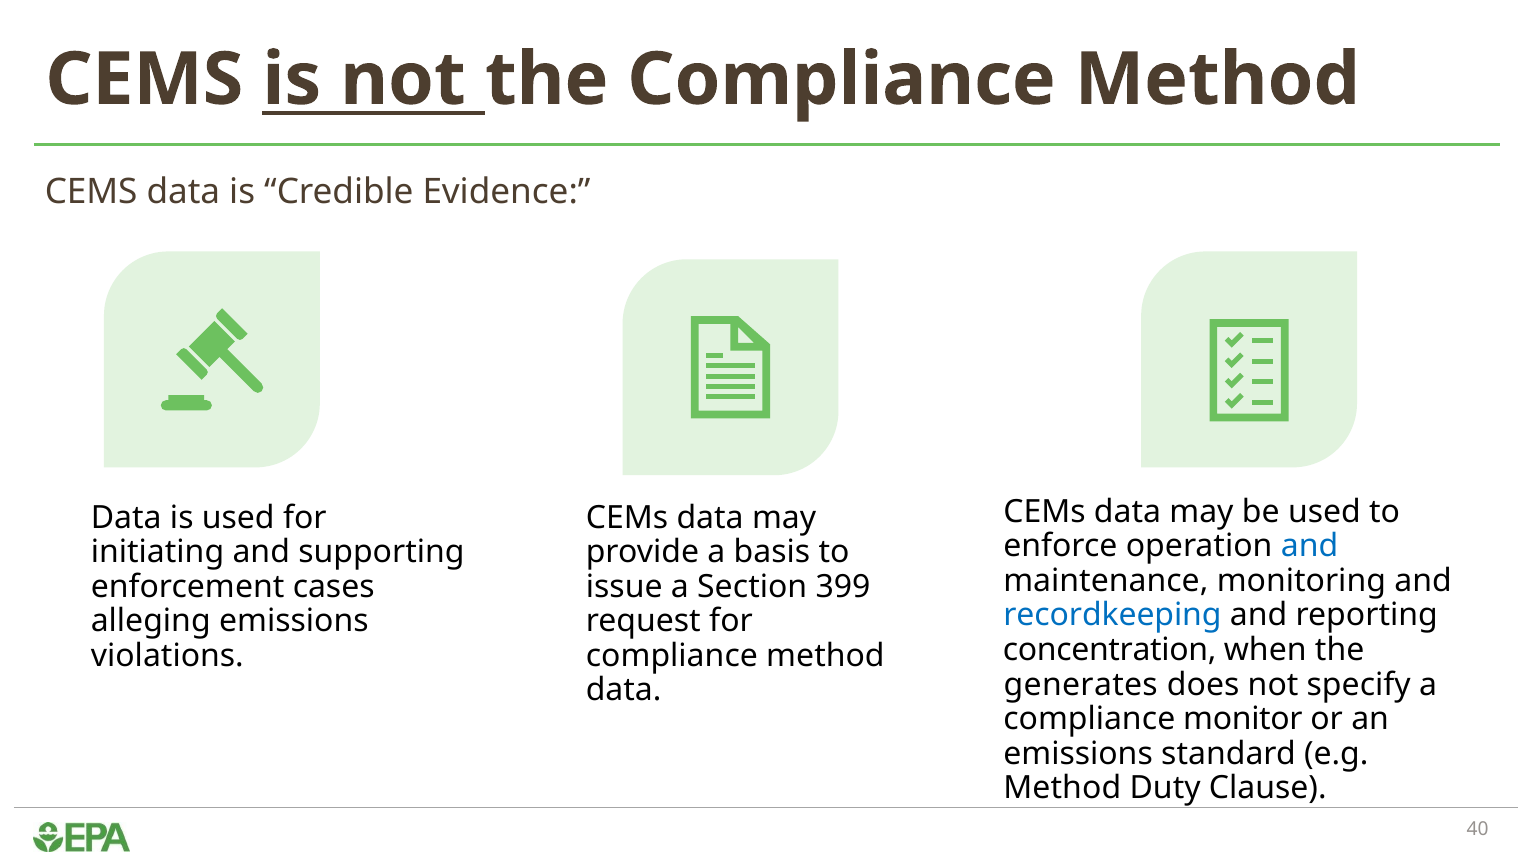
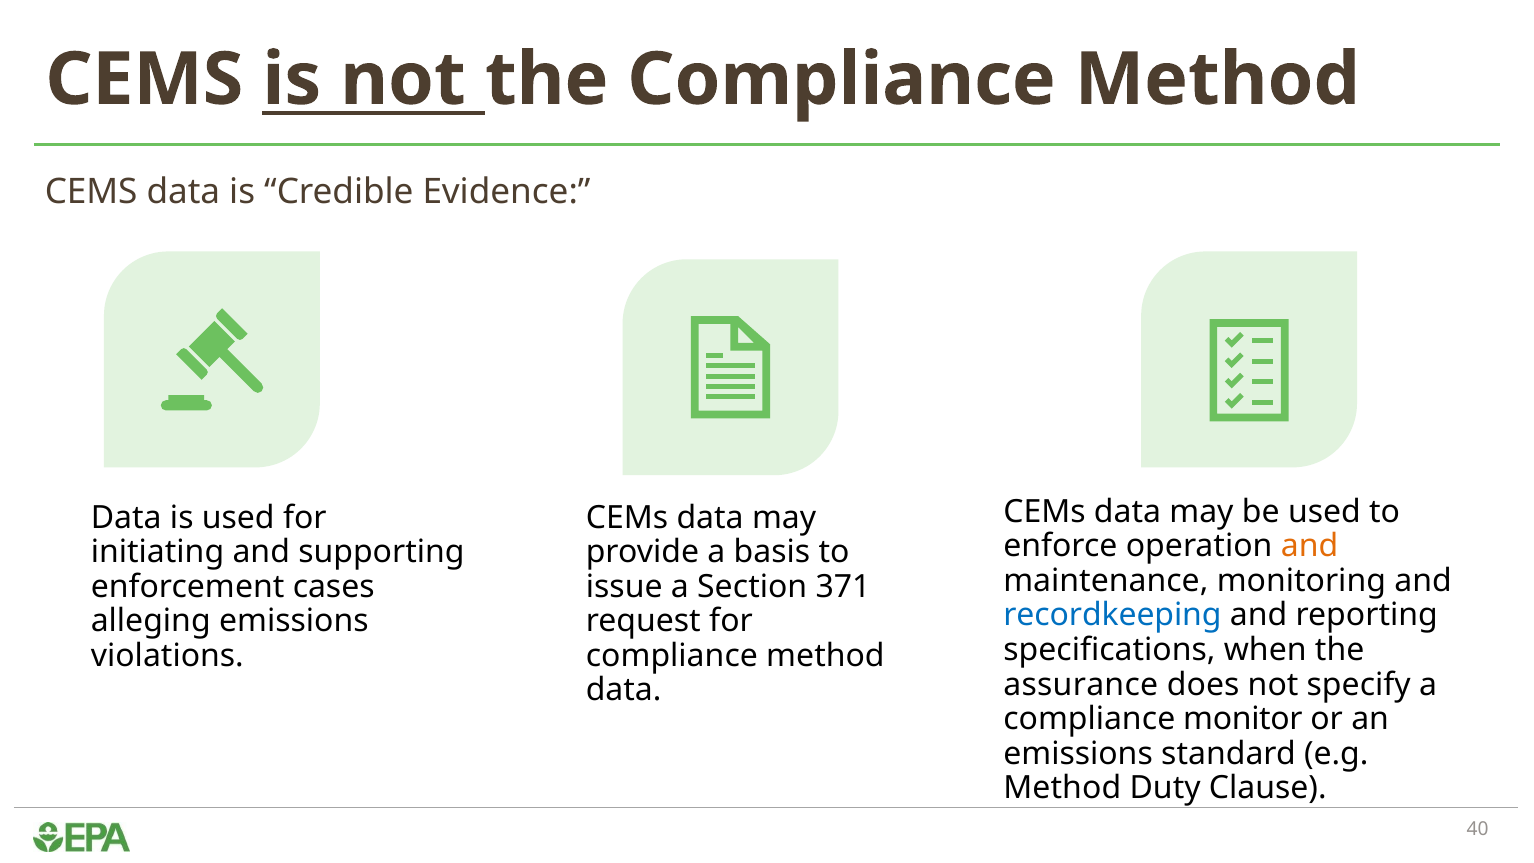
and at (1310, 546) colour: blue -> orange
399: 399 -> 371
concentration: concentration -> specifications
generates: generates -> assurance
